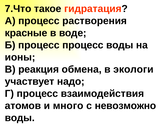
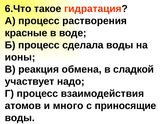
7.Что: 7.Что -> 6.Что
процесс процесс: процесс -> сделала
экологи: экологи -> сладкой
невозможно: невозможно -> приносящие
